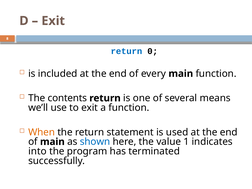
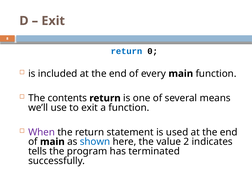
When colour: orange -> purple
1: 1 -> 2
into: into -> tells
